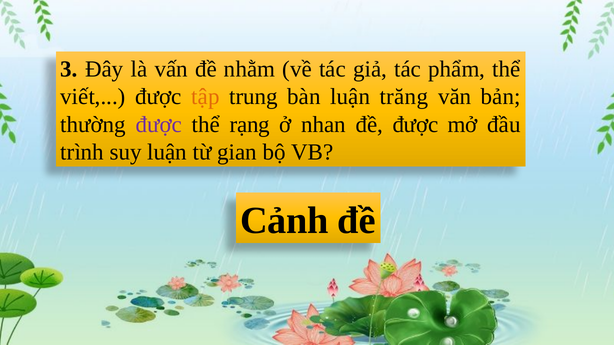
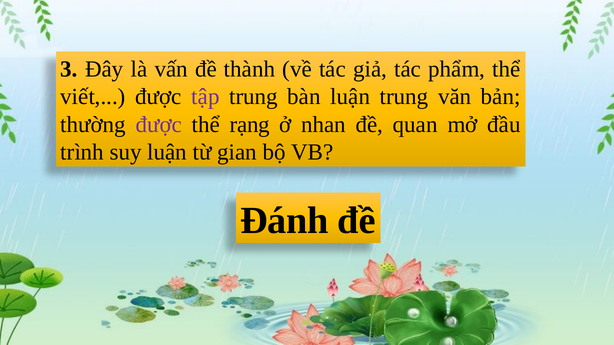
nhằm: nhằm -> thành
tập colour: orange -> purple
luận trăng: trăng -> trung
đề được: được -> quan
Cảnh: Cảnh -> Đánh
